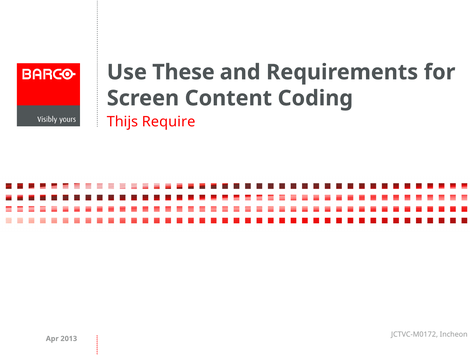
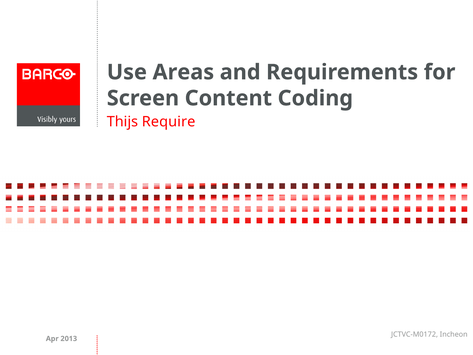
These: These -> Areas
